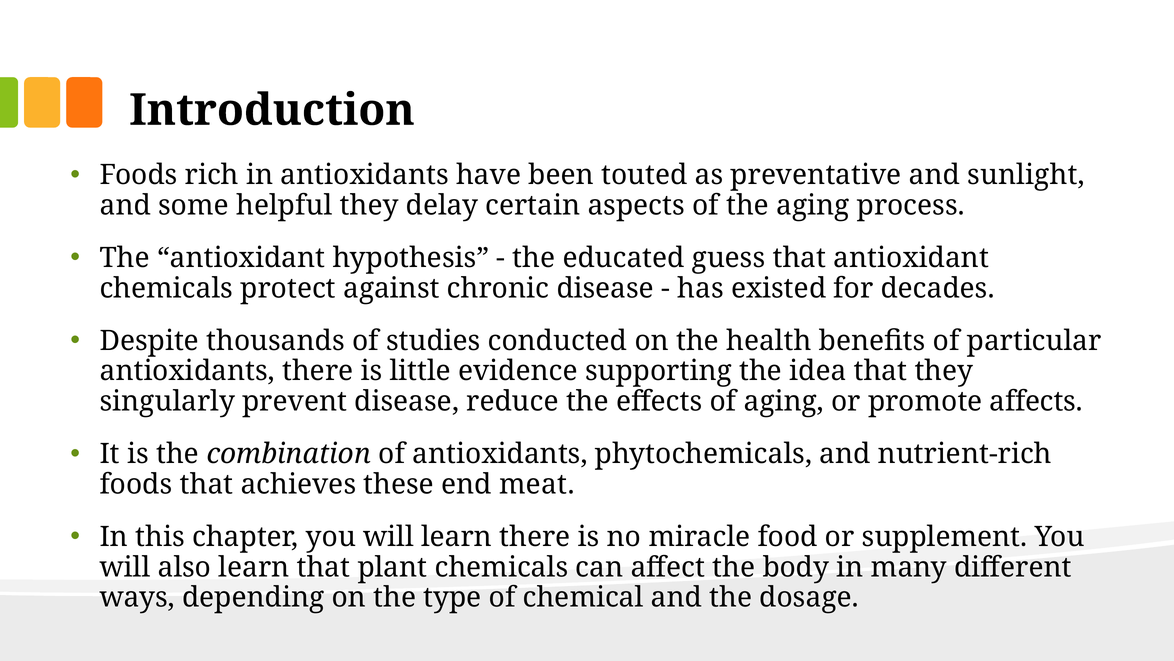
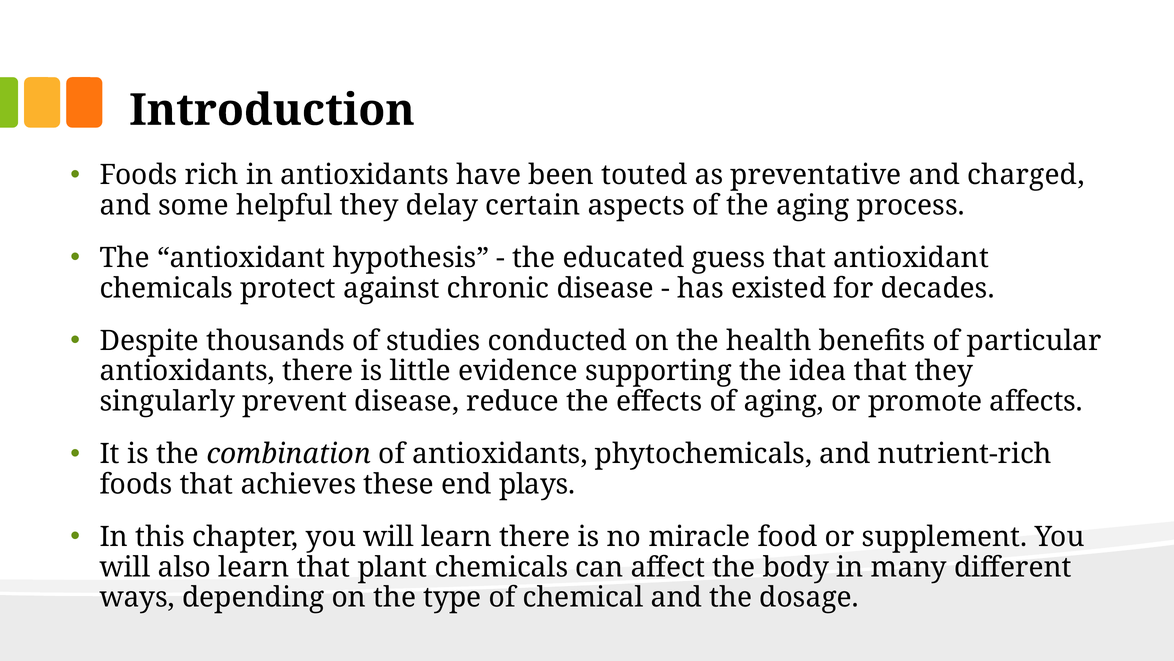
sunlight: sunlight -> charged
meat: meat -> plays
